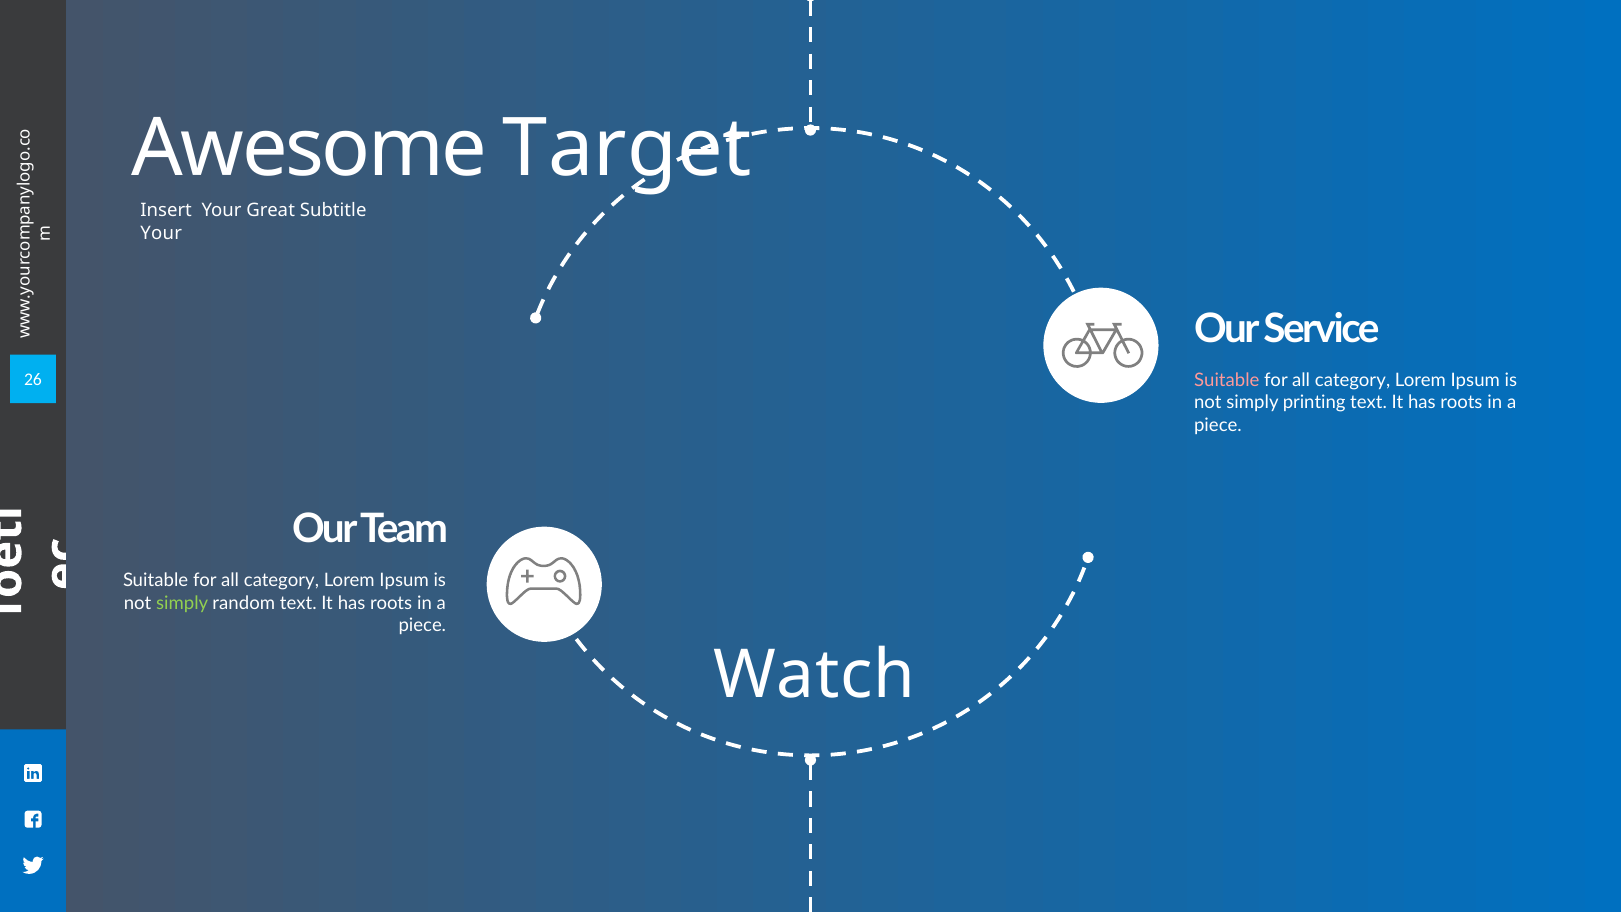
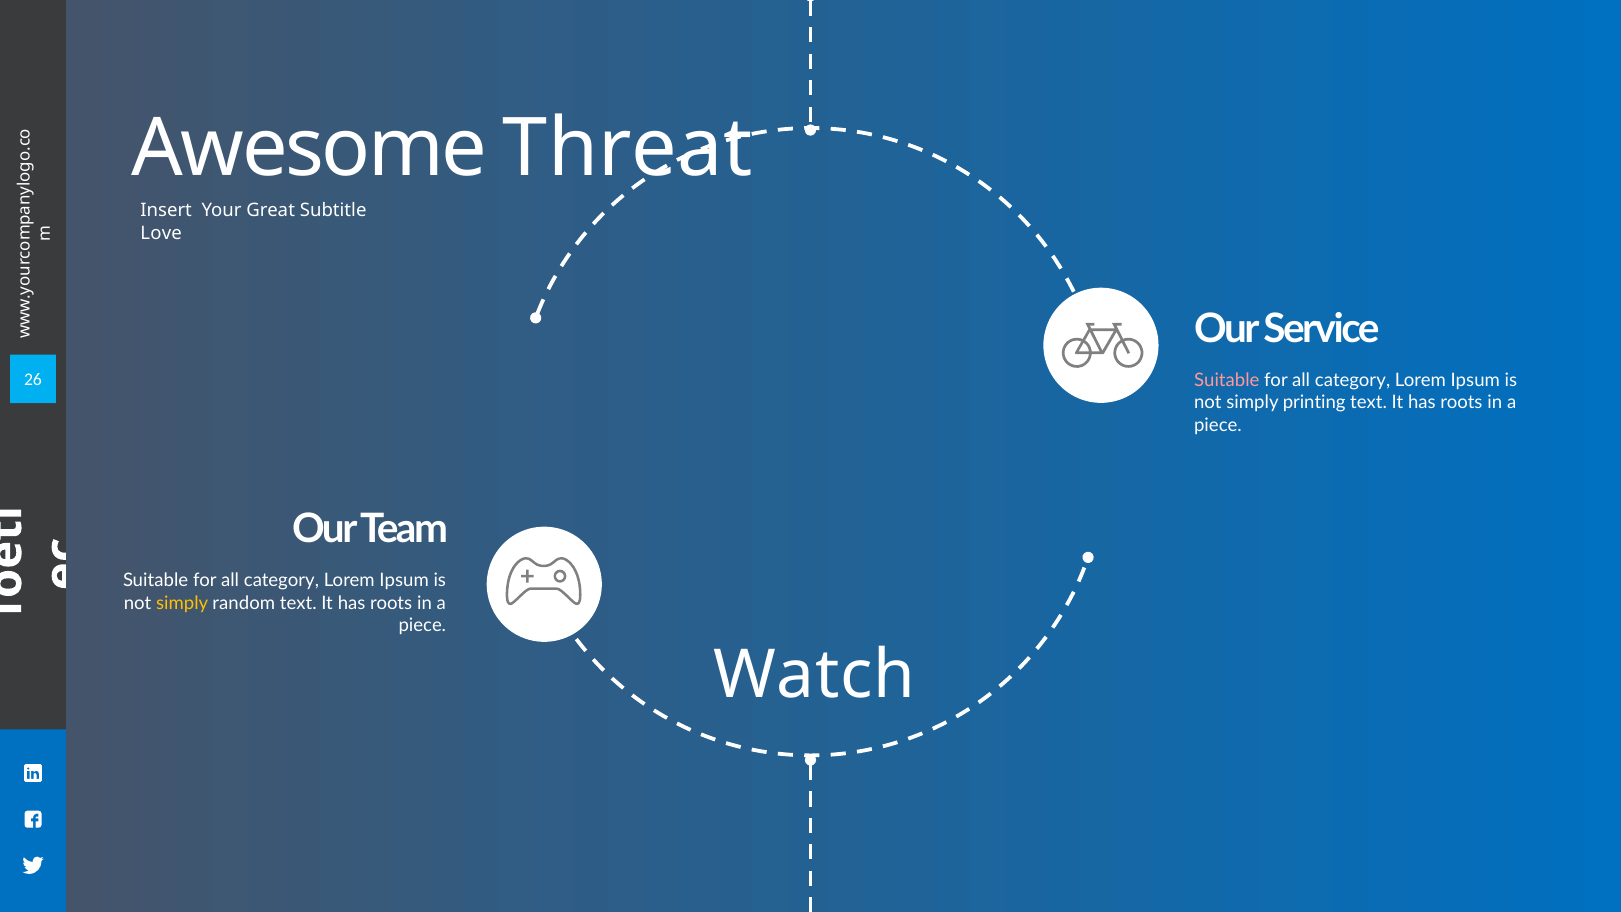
Target: Target -> Threat
Your at (161, 233): Your -> Love
simply at (182, 603) colour: light green -> yellow
